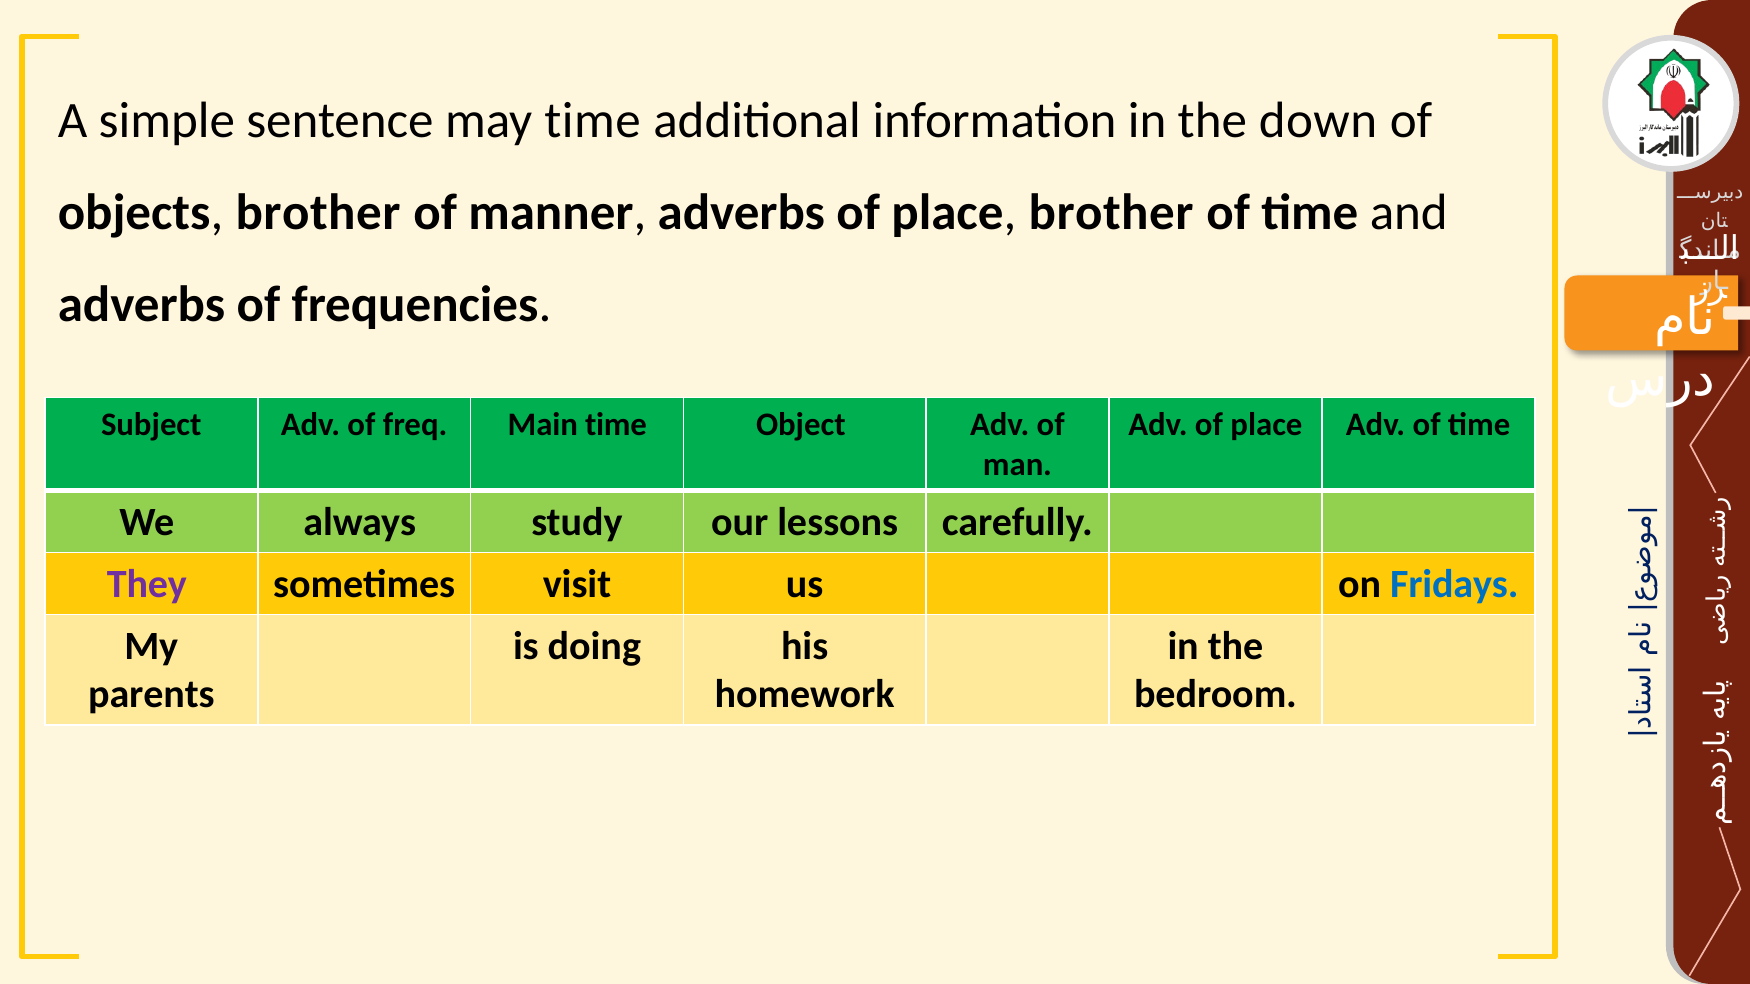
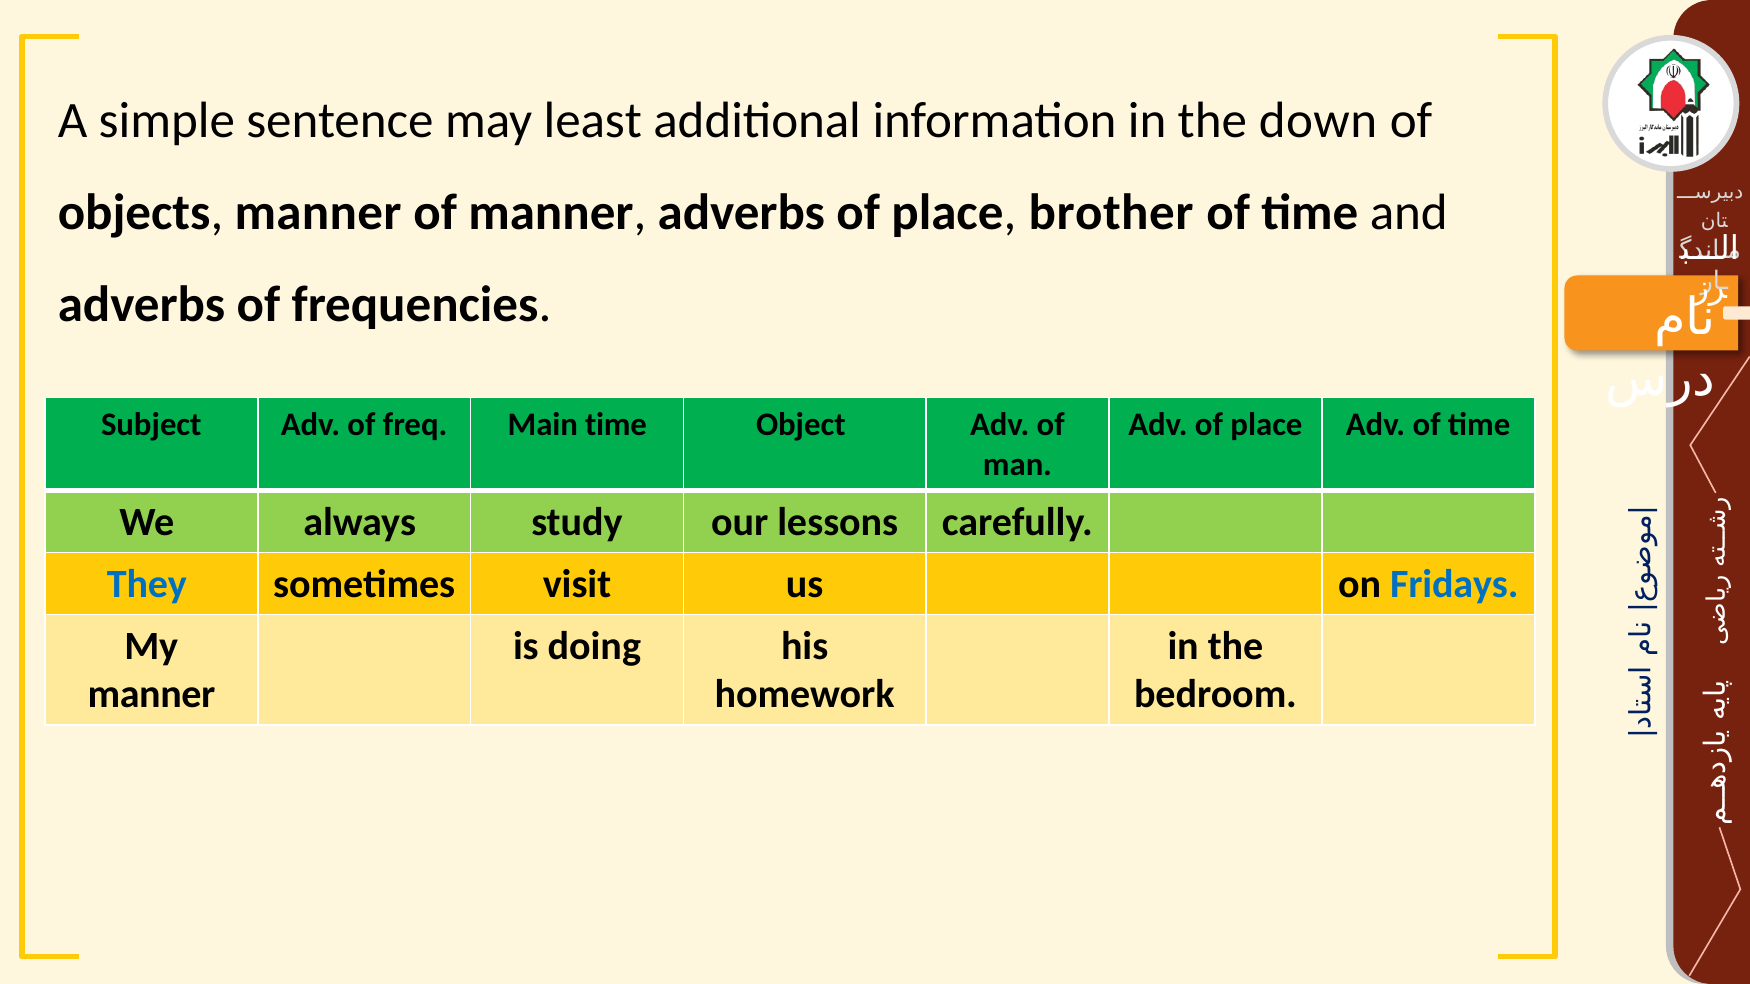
may time: time -> least
objects brother: brother -> manner
They colour: purple -> blue
parents at (151, 695): parents -> manner
